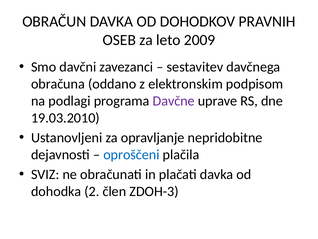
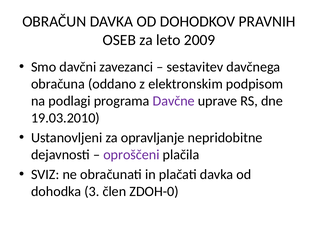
oproščeni colour: blue -> purple
2: 2 -> 3
ZDOH-3: ZDOH-3 -> ZDOH-0
